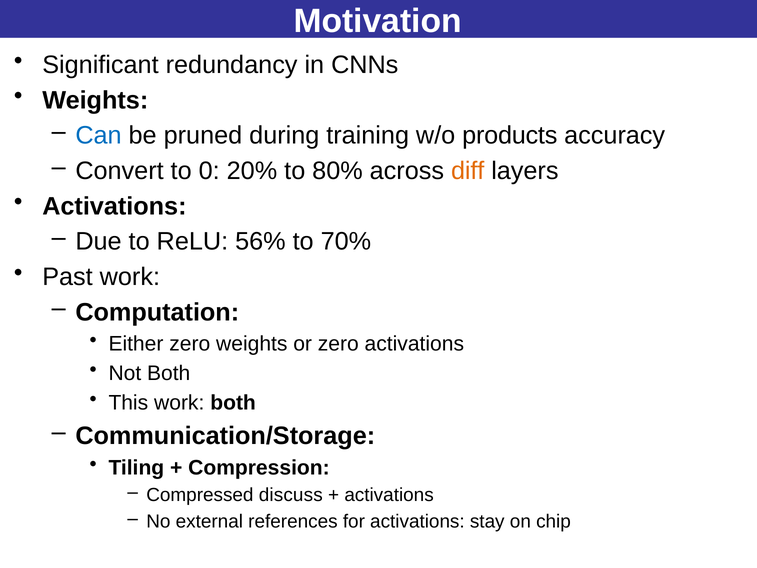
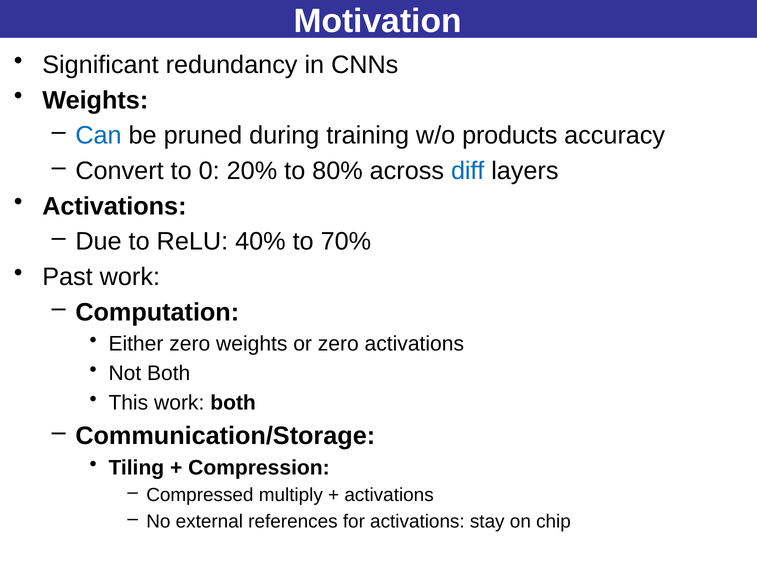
diff colour: orange -> blue
56%: 56% -> 40%
discuss: discuss -> multiply
